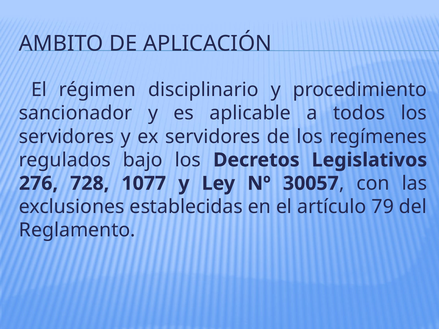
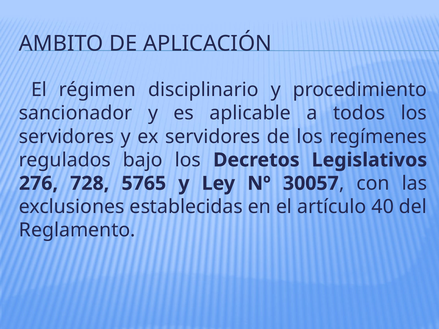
1077: 1077 -> 5765
79: 79 -> 40
